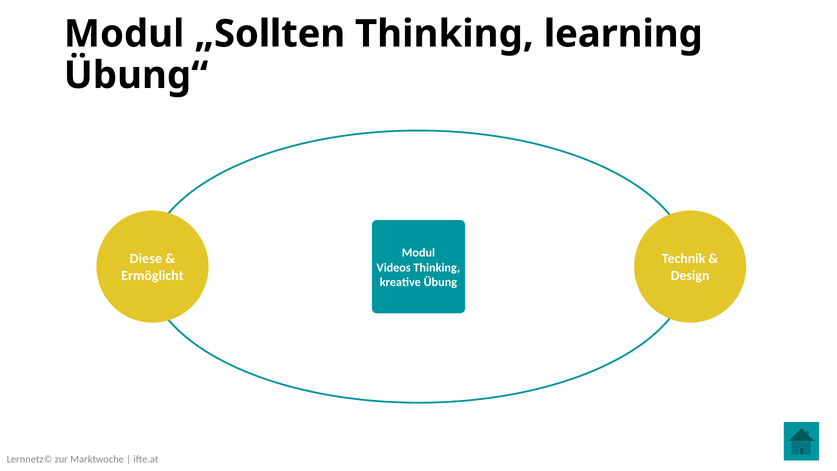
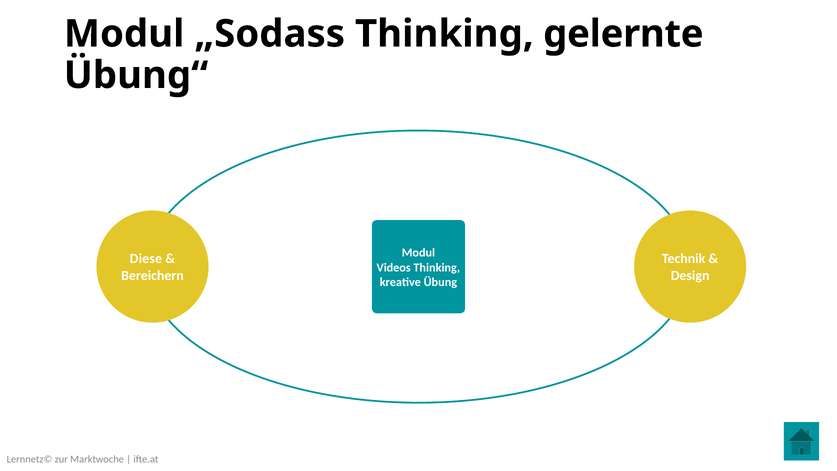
„Sollten: „Sollten -> „Sodass
learning: learning -> gelernte
Ermöglicht: Ermöglicht -> Bereichern
